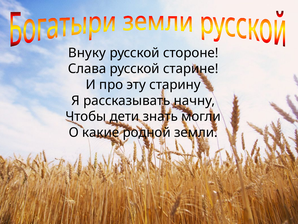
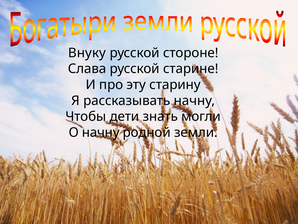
О какие: какие -> начну
